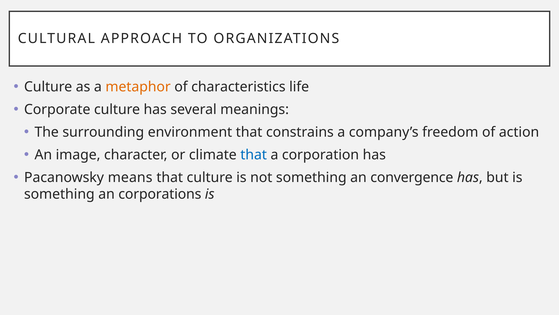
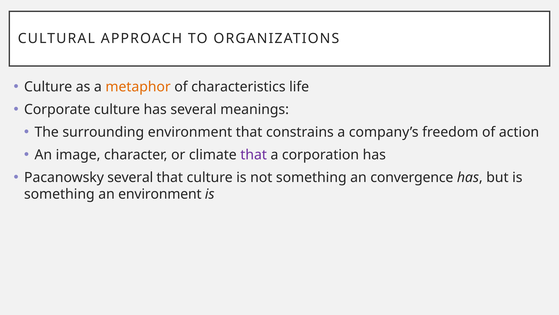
that at (254, 155) colour: blue -> purple
Pacanowsky means: means -> several
an corporations: corporations -> environment
